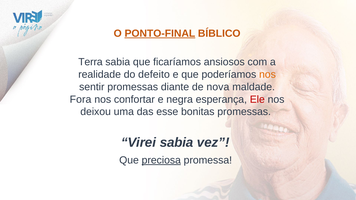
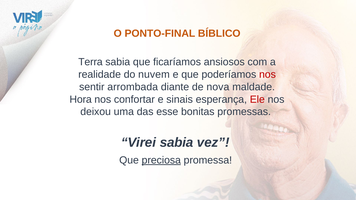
PONTO-FINAL underline: present -> none
defeito: defeito -> nuvem
nos at (267, 75) colour: orange -> red
sentir promessas: promessas -> arrombada
Fora: Fora -> Hora
negra: negra -> sinais
